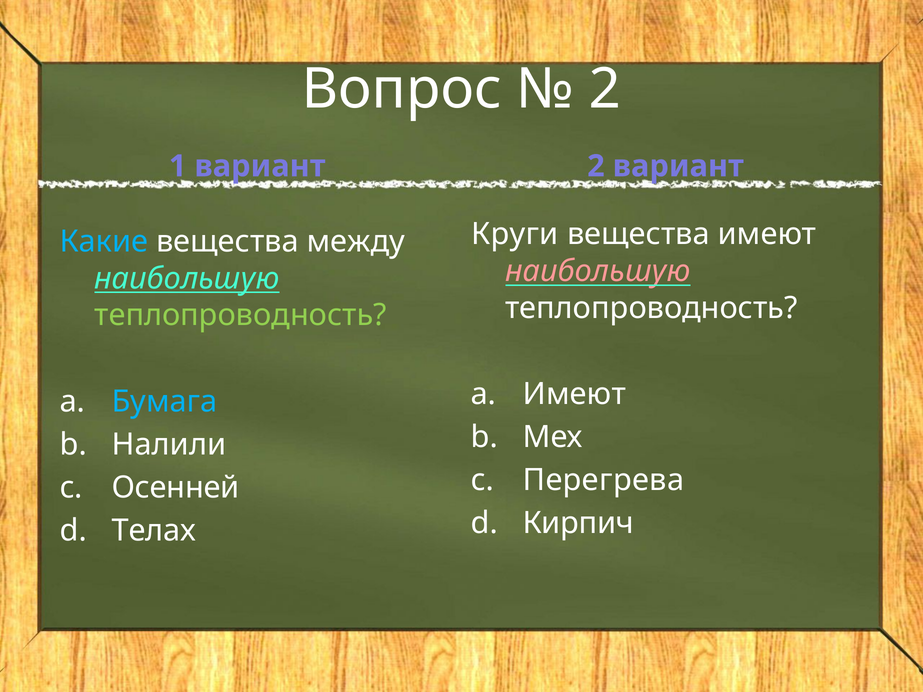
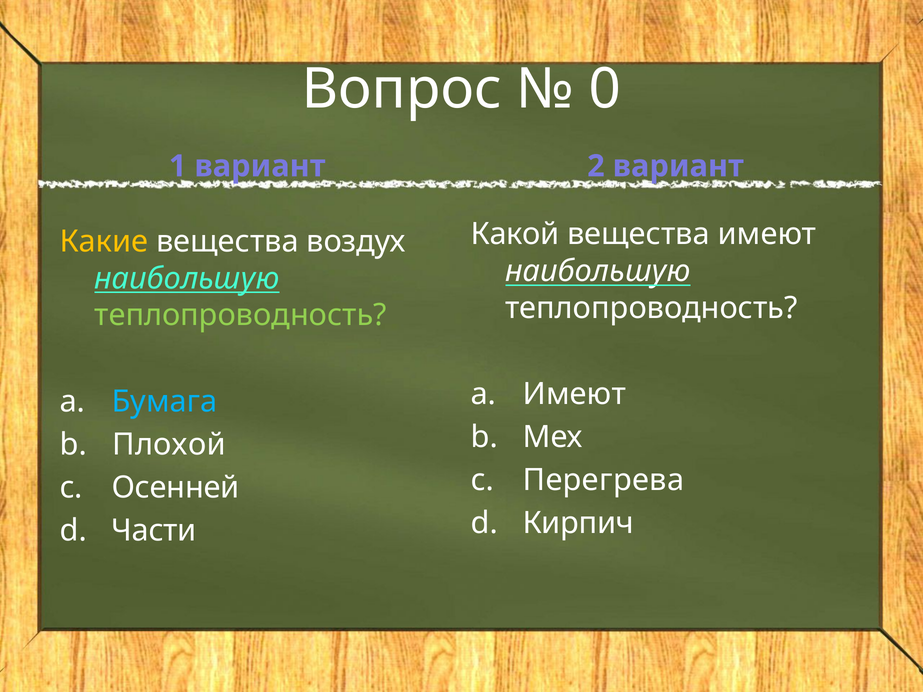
2 at (605, 89): 2 -> 0
Круги: Круги -> Какой
Какие colour: light blue -> yellow
между: между -> воздух
наибольшую at (598, 271) colour: pink -> white
Налили: Налили -> Плохой
Телах: Телах -> Части
